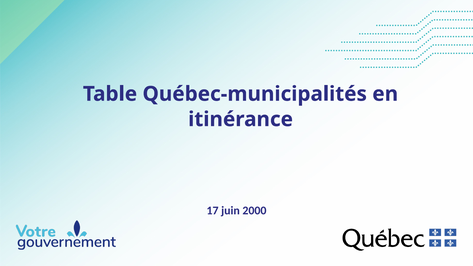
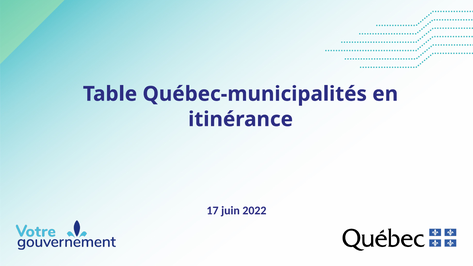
2000: 2000 -> 2022
